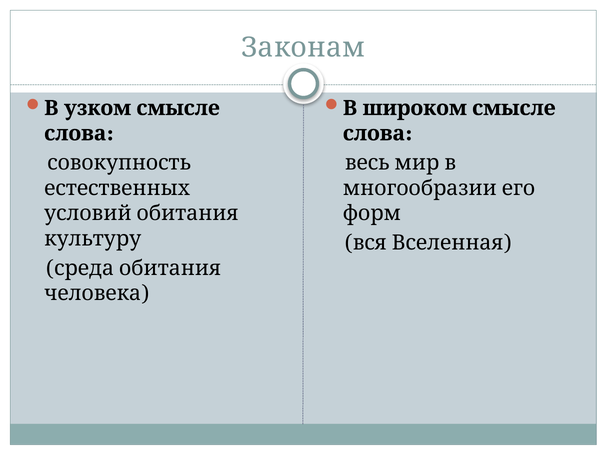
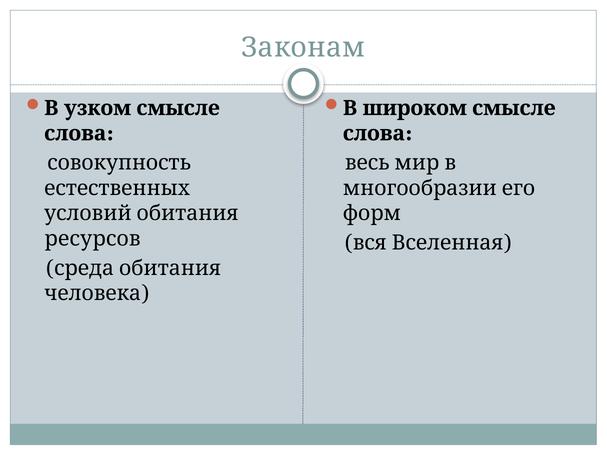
культуру: культуру -> ресурсов
